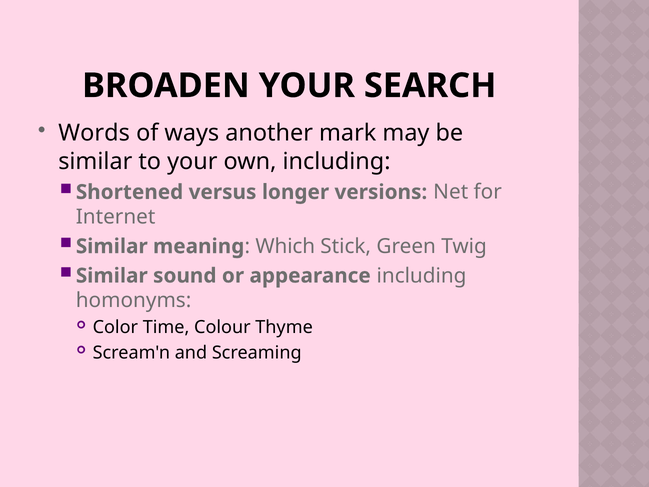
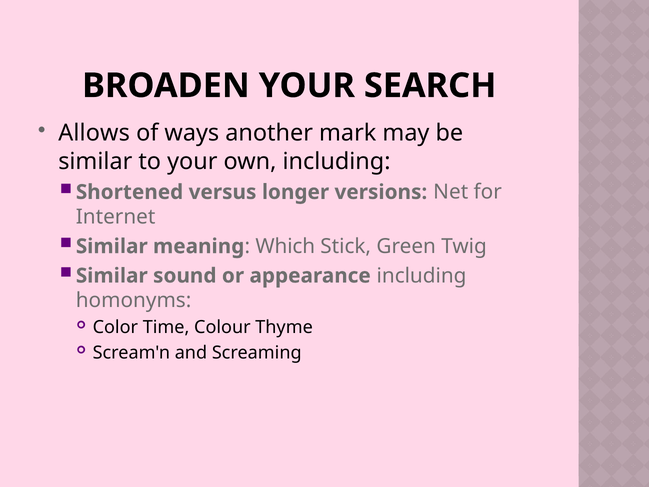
Words: Words -> Allows
